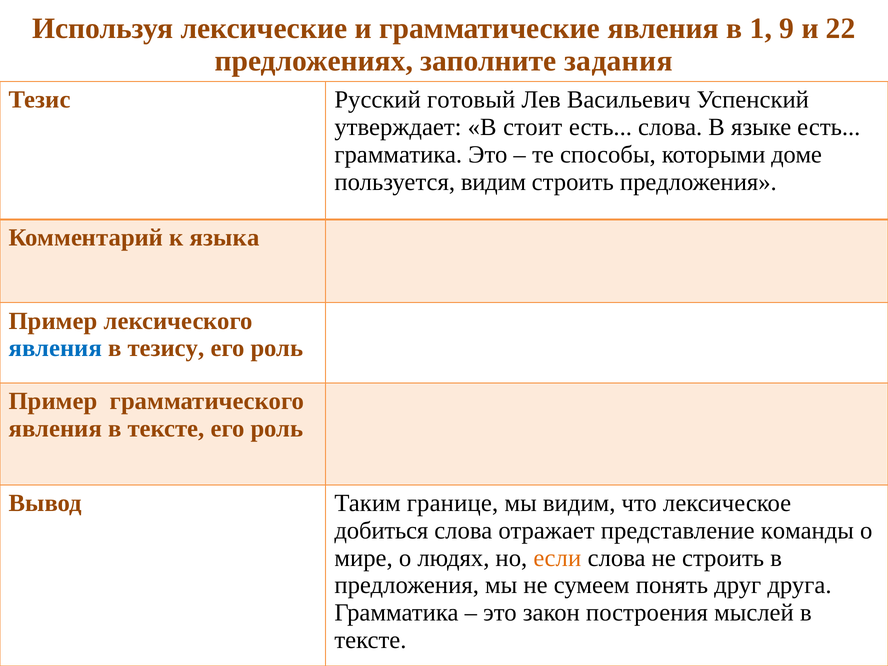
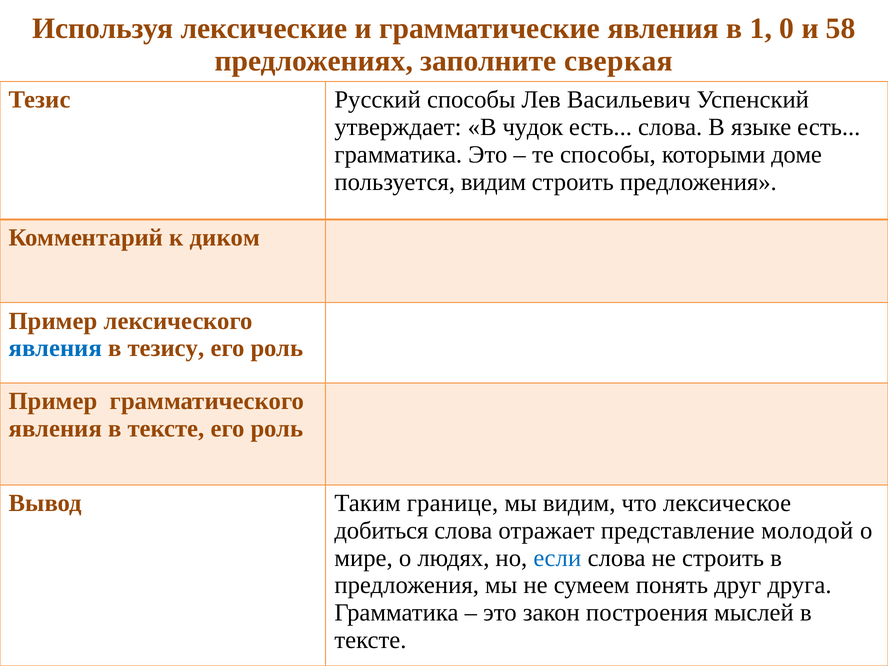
9: 9 -> 0
22: 22 -> 58
задания: задания -> сверкая
Русский готовый: готовый -> способы
стоит: стоит -> чудок
языка: языка -> диком
команды: команды -> молодой
если colour: orange -> blue
